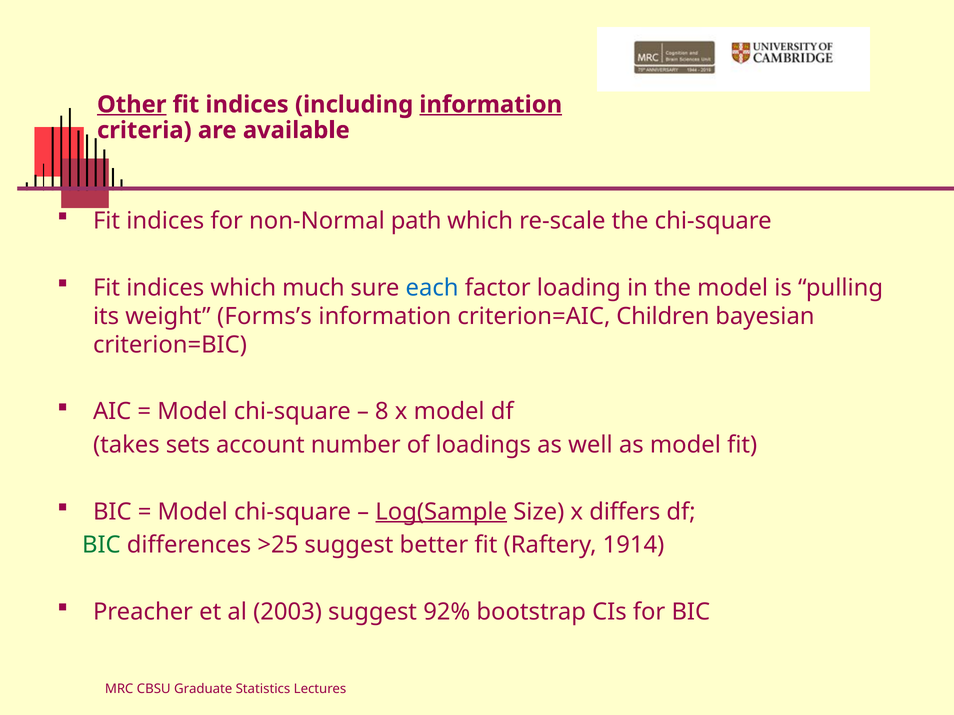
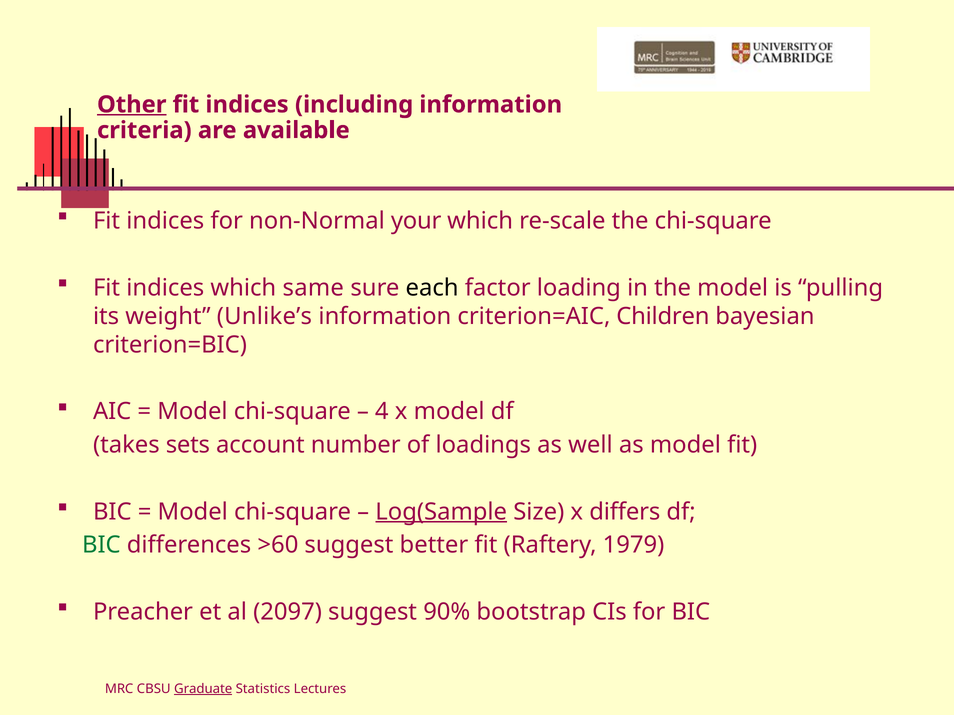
information at (491, 105) underline: present -> none
path: path -> your
much: much -> same
each colour: blue -> black
Forms’s: Forms’s -> Unlike’s
8: 8 -> 4
>25: >25 -> >60
1914: 1914 -> 1979
2003: 2003 -> 2097
92%: 92% -> 90%
Graduate underline: none -> present
